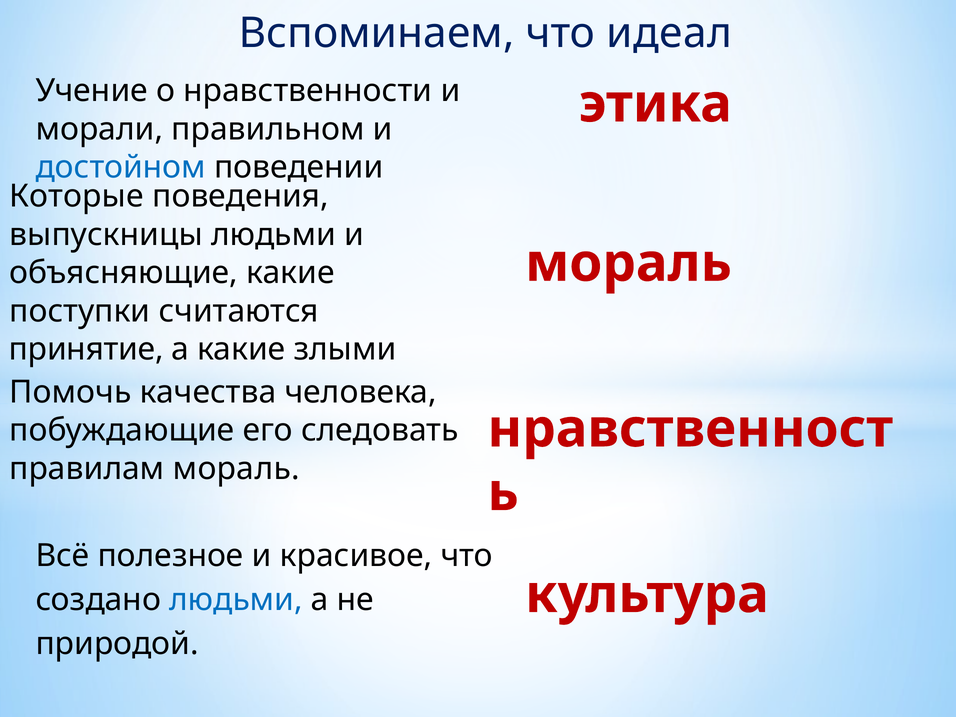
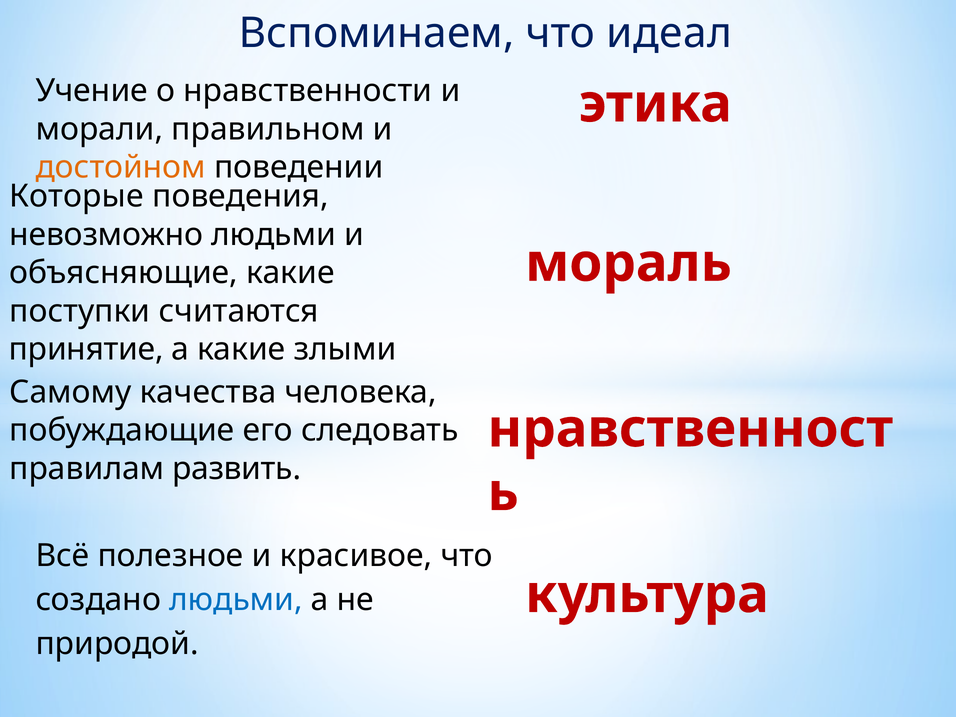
достойном colour: blue -> orange
выпускницы: выпускницы -> невозможно
Помочь: Помочь -> Самому
правилам мораль: мораль -> развить
